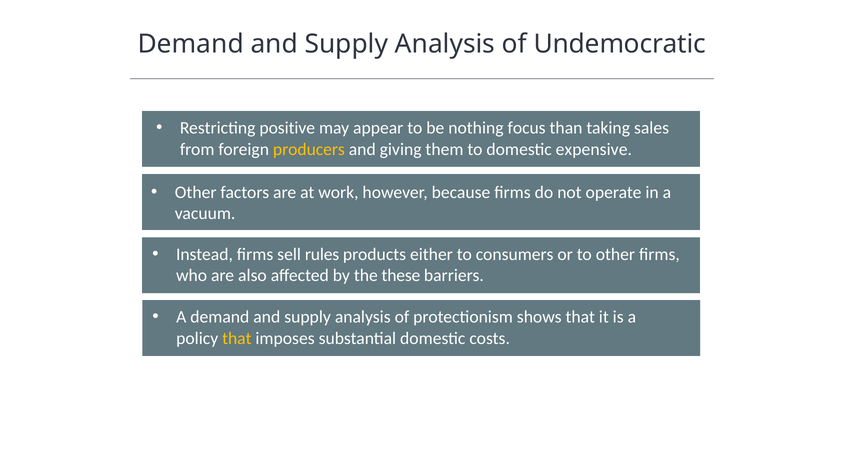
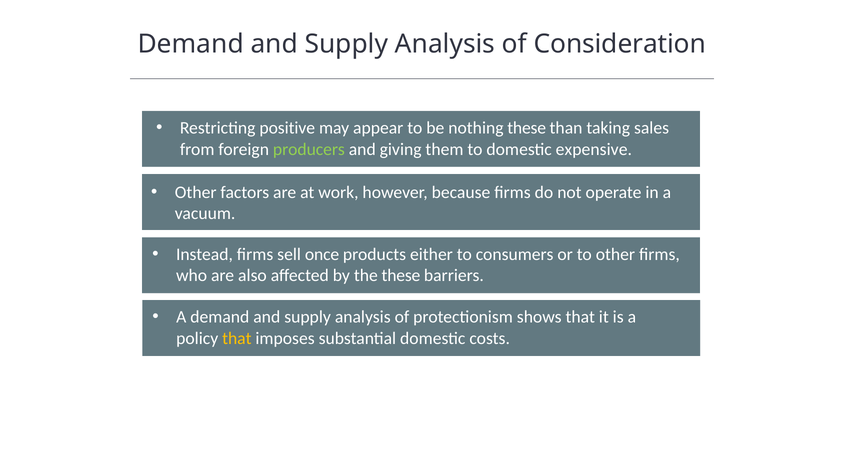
Undemocratic: Undemocratic -> Consideration
nothing focus: focus -> these
producers colour: yellow -> light green
rules: rules -> once
